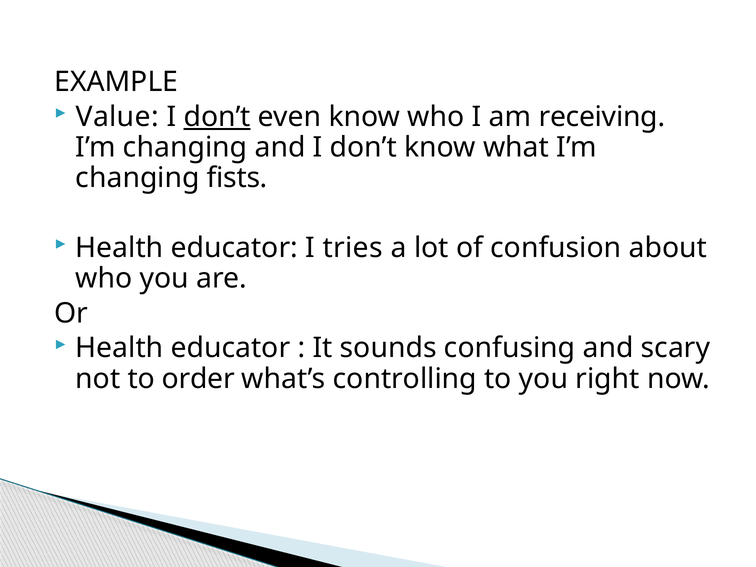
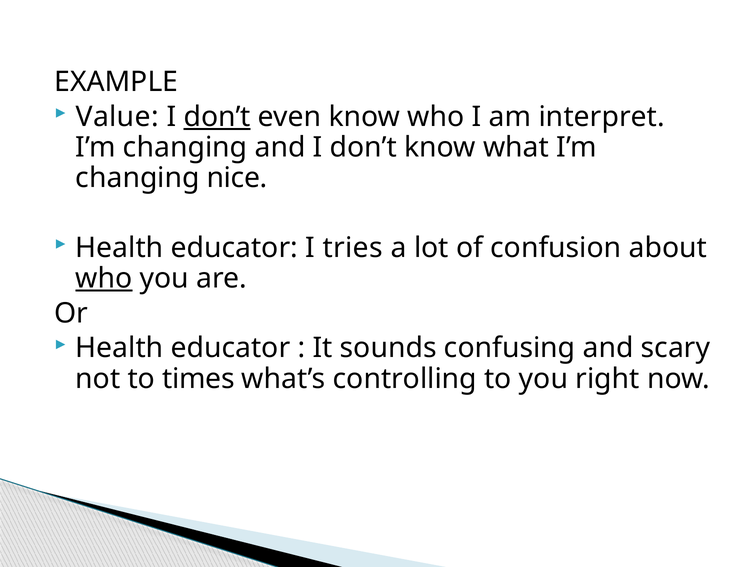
receiving: receiving -> interpret
fists: fists -> nice
who at (104, 278) underline: none -> present
order: order -> times
